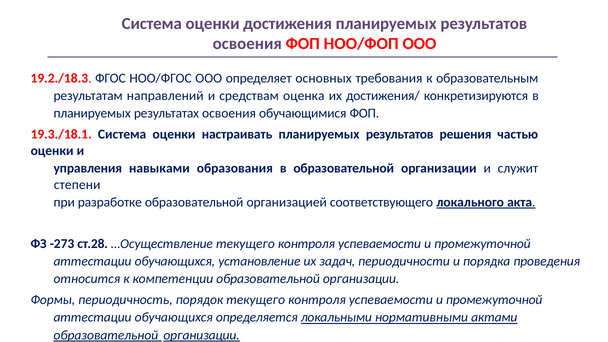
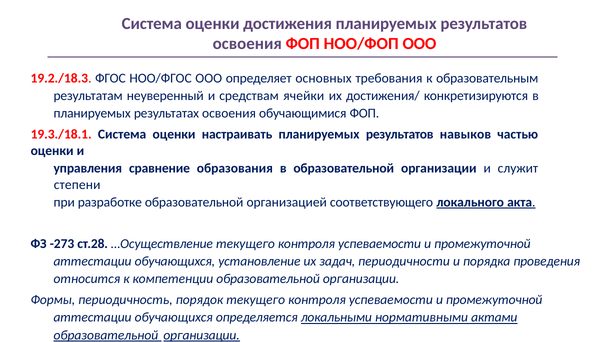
направлений: направлений -> неуверенный
оценка: оценка -> ячейки
решения: решения -> навыков
навыками: навыками -> сравнение
